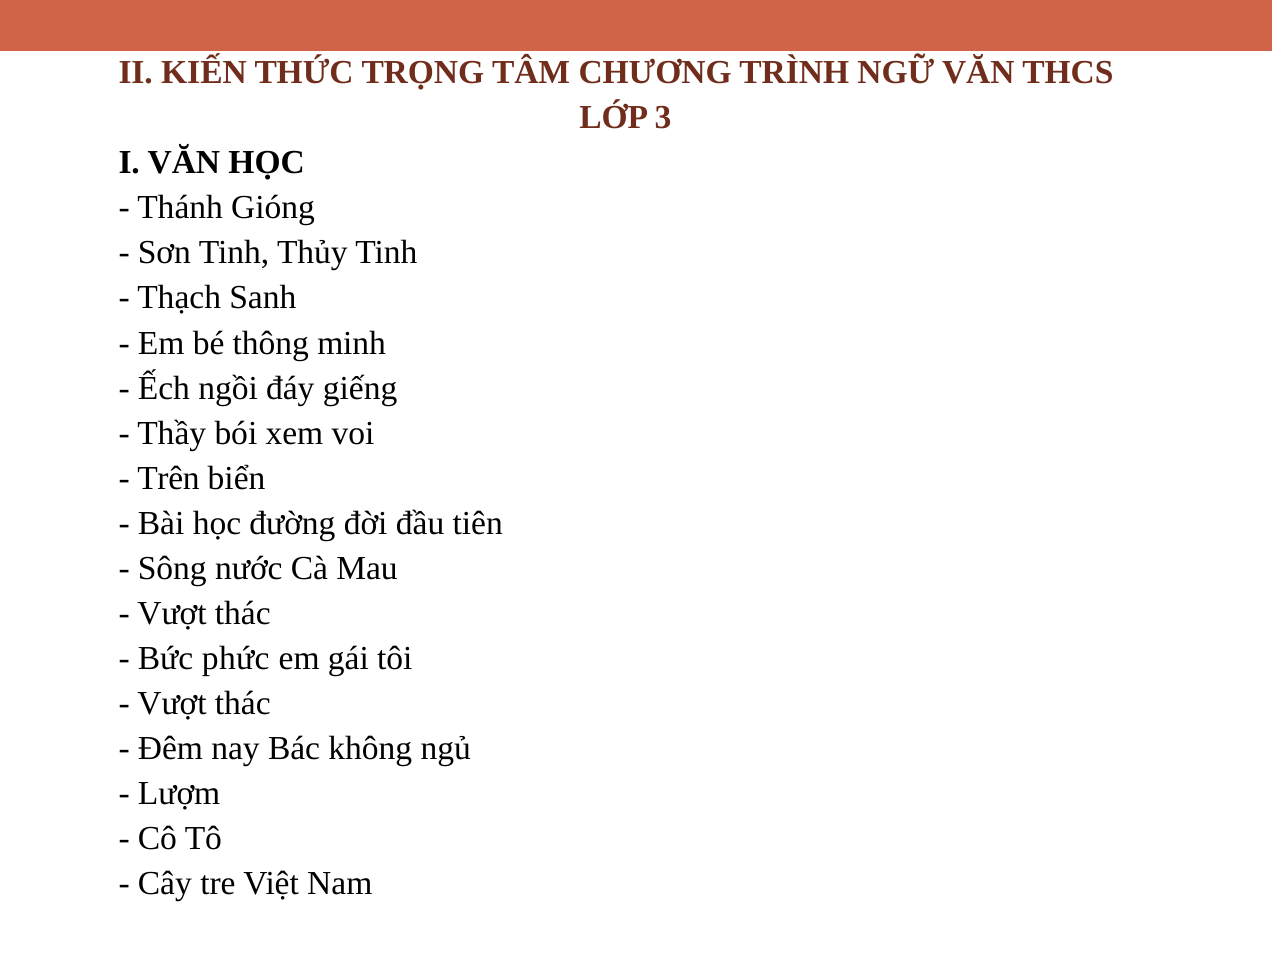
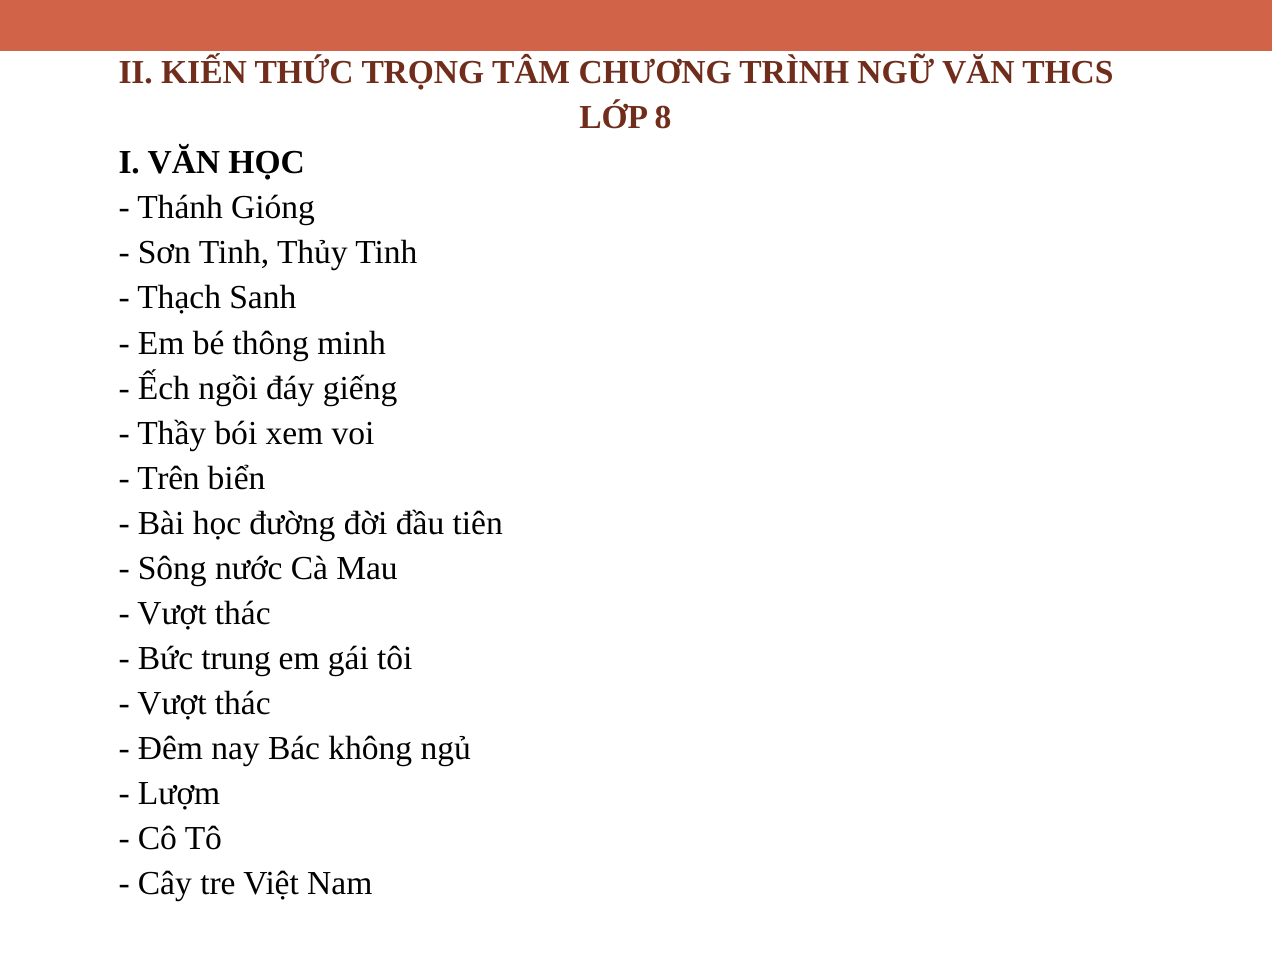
3: 3 -> 8
phức: phức -> trung
